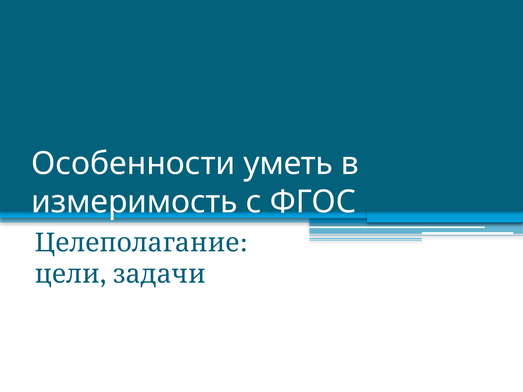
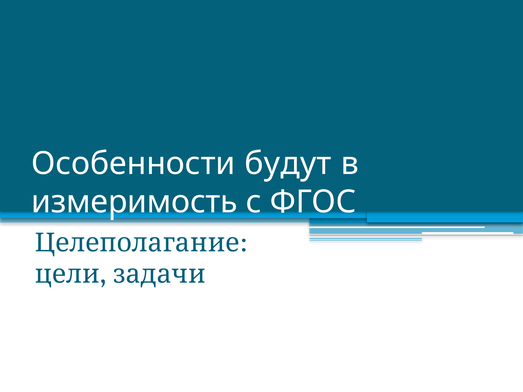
уметь: уметь -> будут
